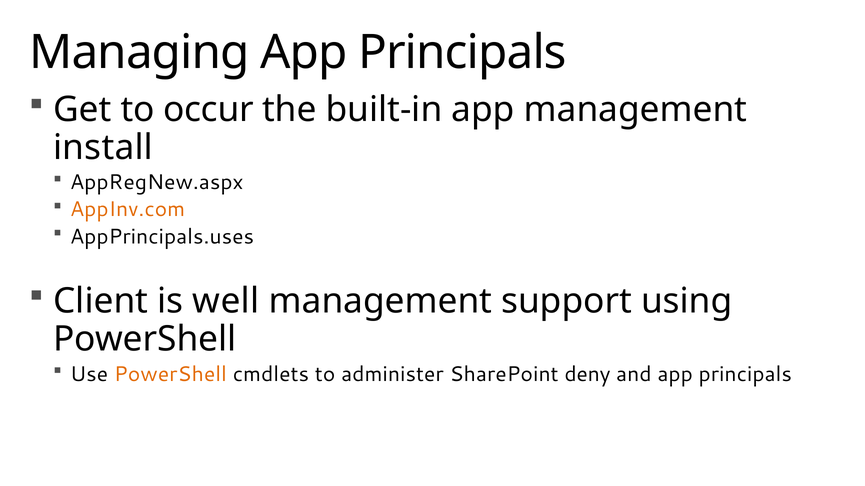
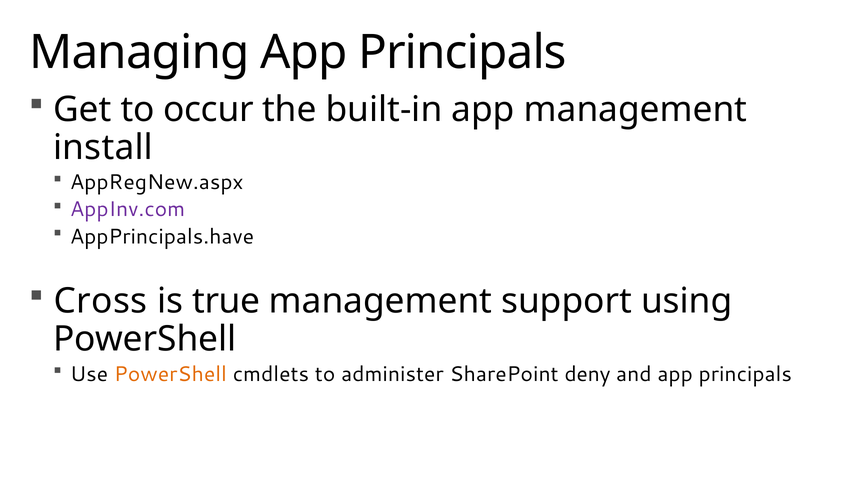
AppInv.com colour: orange -> purple
AppPrincipals.uses: AppPrincipals.uses -> AppPrincipals.have
Client: Client -> Cross
well: well -> true
